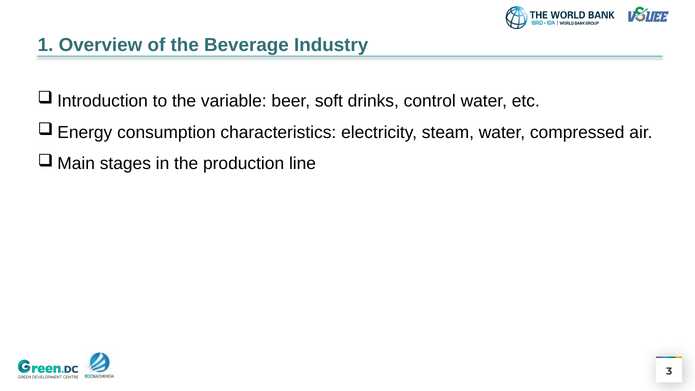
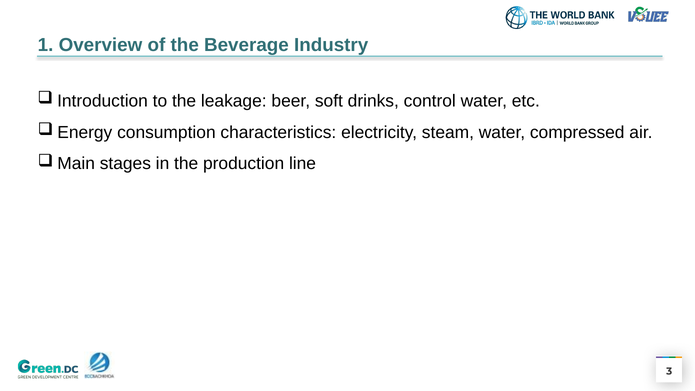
variable: variable -> leakage
